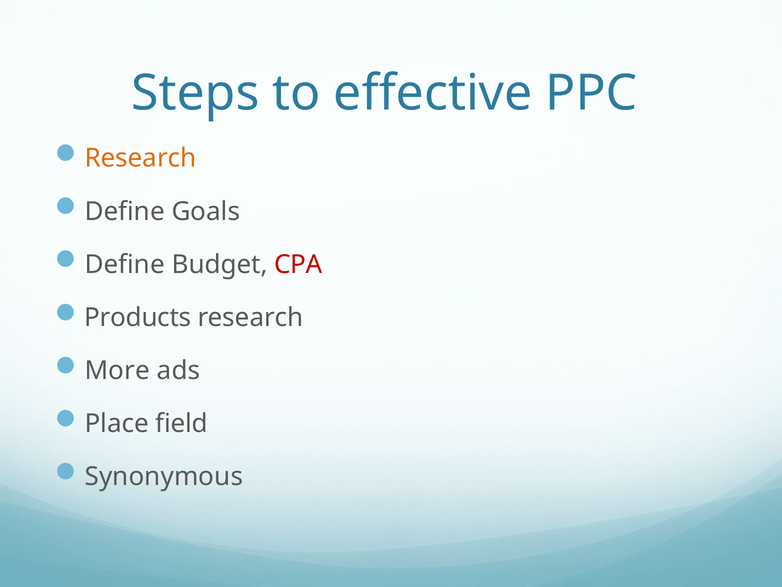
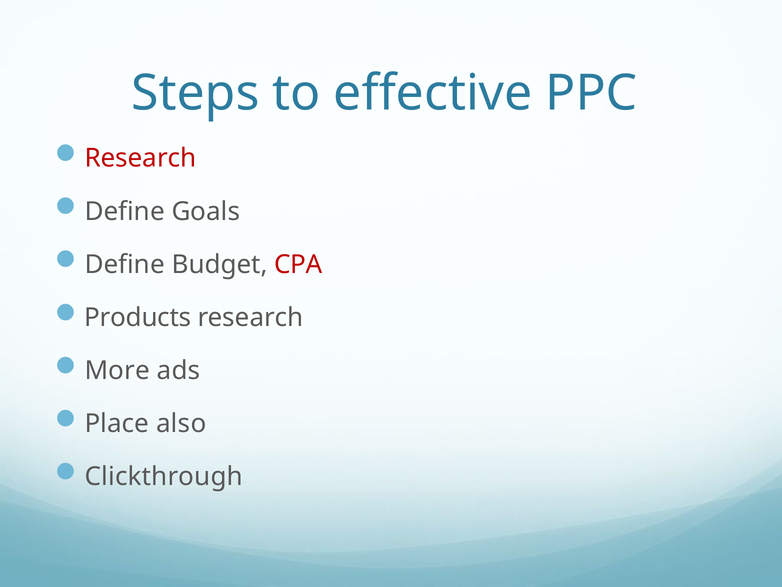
Research at (140, 158) colour: orange -> red
field: field -> also
Synonymous: Synonymous -> Clickthrough
